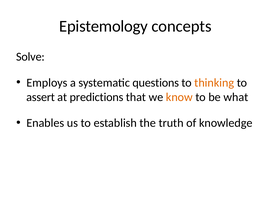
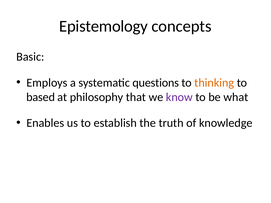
Solve: Solve -> Basic
assert: assert -> based
predictions: predictions -> philosophy
know colour: orange -> purple
